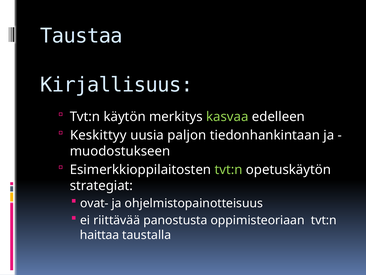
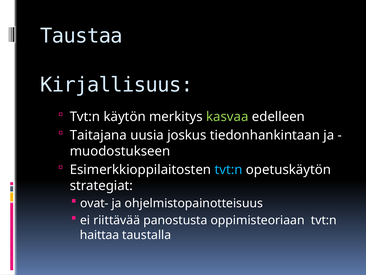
Keskittyy: Keskittyy -> Taitajana
paljon: paljon -> joskus
tvt:n at (229, 169) colour: light green -> light blue
